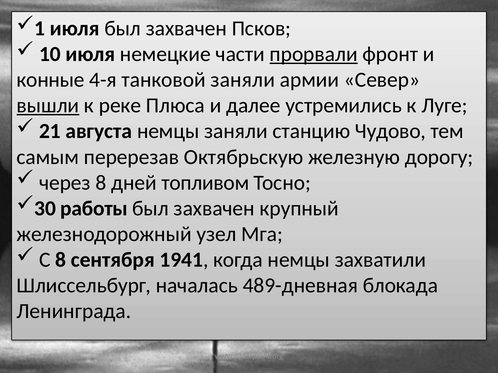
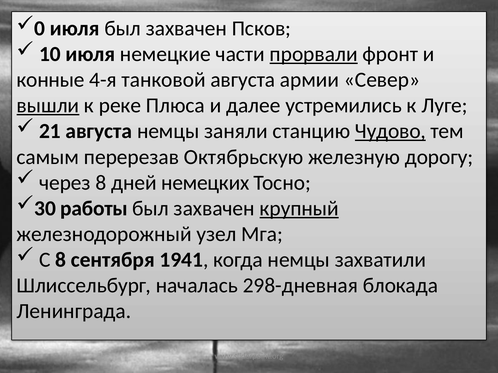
1: 1 -> 0
танковой заняли: заняли -> августа
Чудово underline: none -> present
топливом: топливом -> немецких
крупный underline: none -> present
489-дневная: 489-дневная -> 298-дневная
